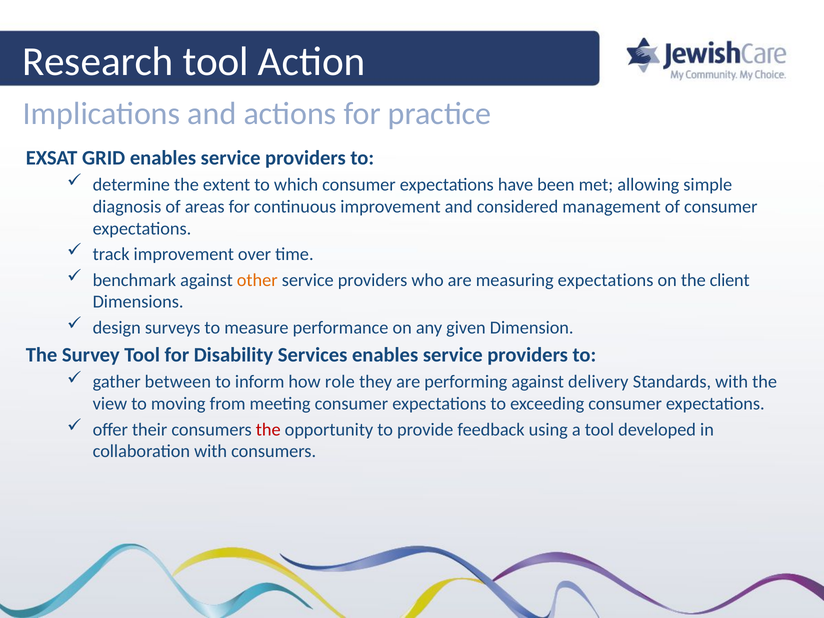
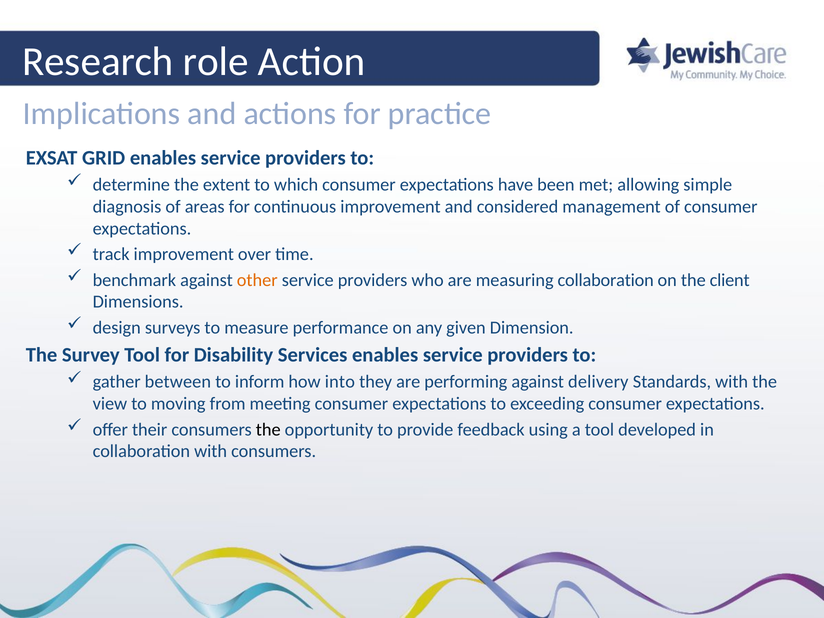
Research tool: tool -> role
measuring expectations: expectations -> collaboration
role: role -> into
the at (268, 429) colour: red -> black
